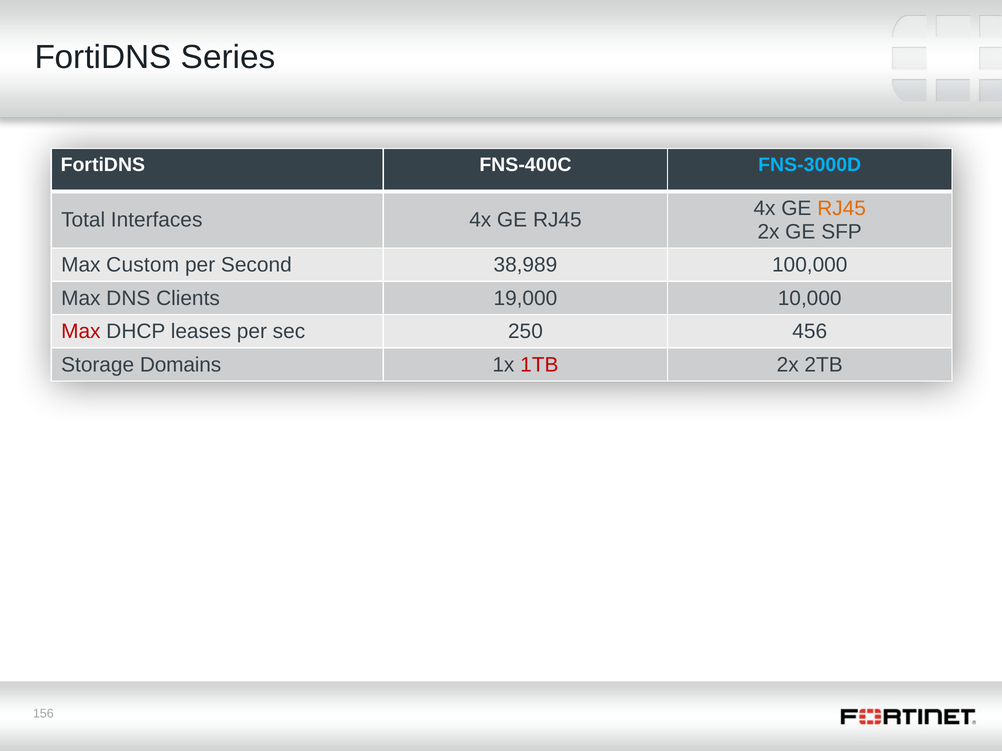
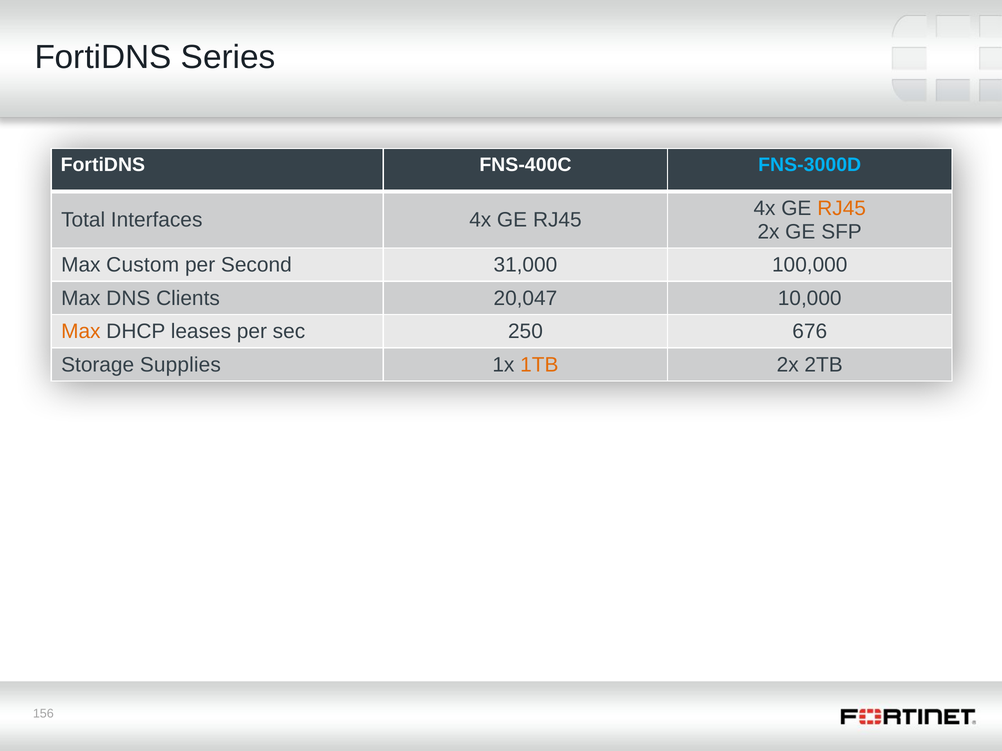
38,989: 38,989 -> 31,000
19,000: 19,000 -> 20,047
Max at (81, 332) colour: red -> orange
456: 456 -> 676
Domains: Domains -> Supplies
1TB colour: red -> orange
